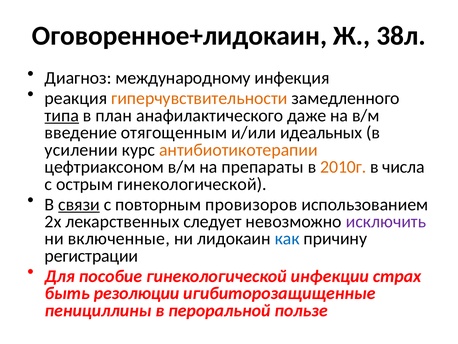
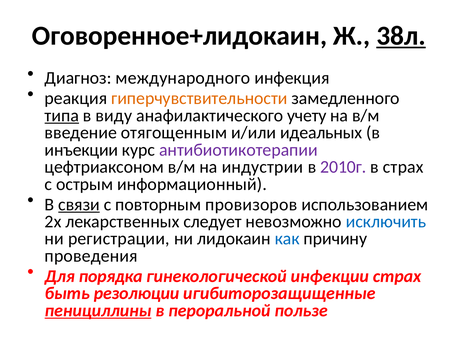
38л underline: none -> present
международному: международному -> международного
план: план -> виду
даже: даже -> учету
усилении: усилении -> инъекции
антибиотикотерапии colour: orange -> purple
препараты: препараты -> индустрии
2010г colour: orange -> purple
в числа: числа -> страх
острым гинекологической: гинекологической -> информационный
исключить colour: purple -> blue
включенные: включенные -> регистрации
регистрации: регистрации -> проведения
пособие: пособие -> порядка
пенициллины underline: none -> present
